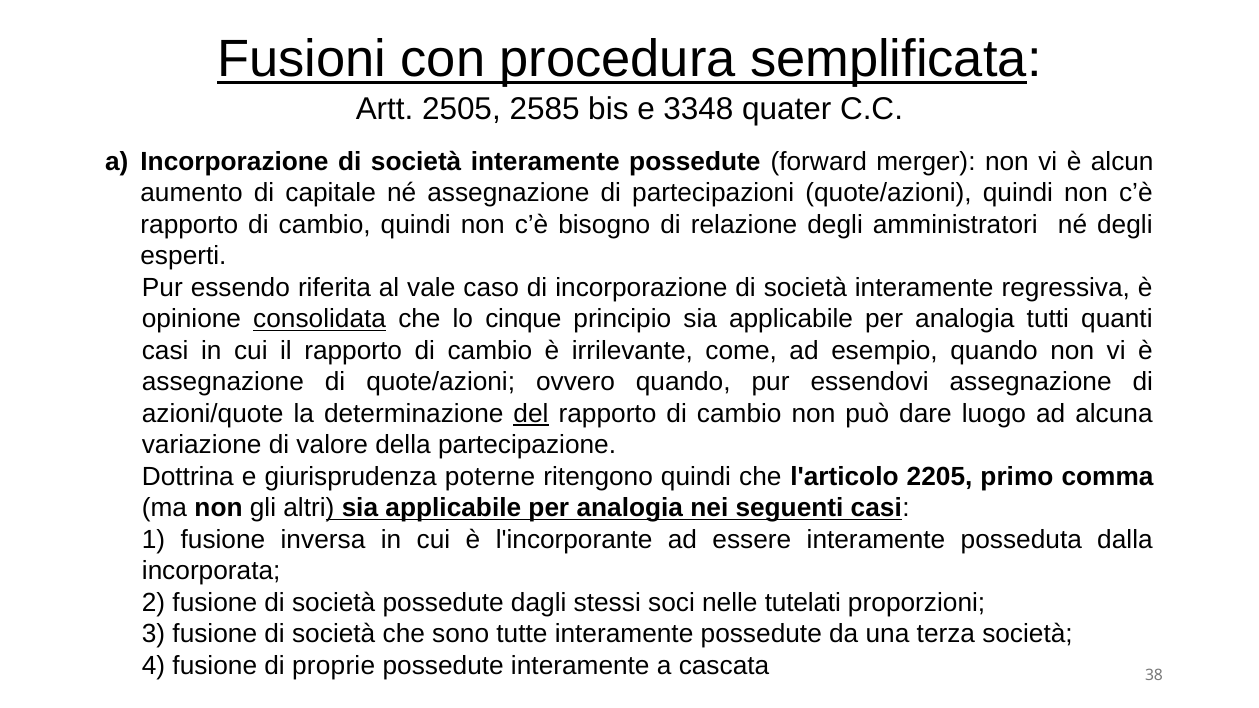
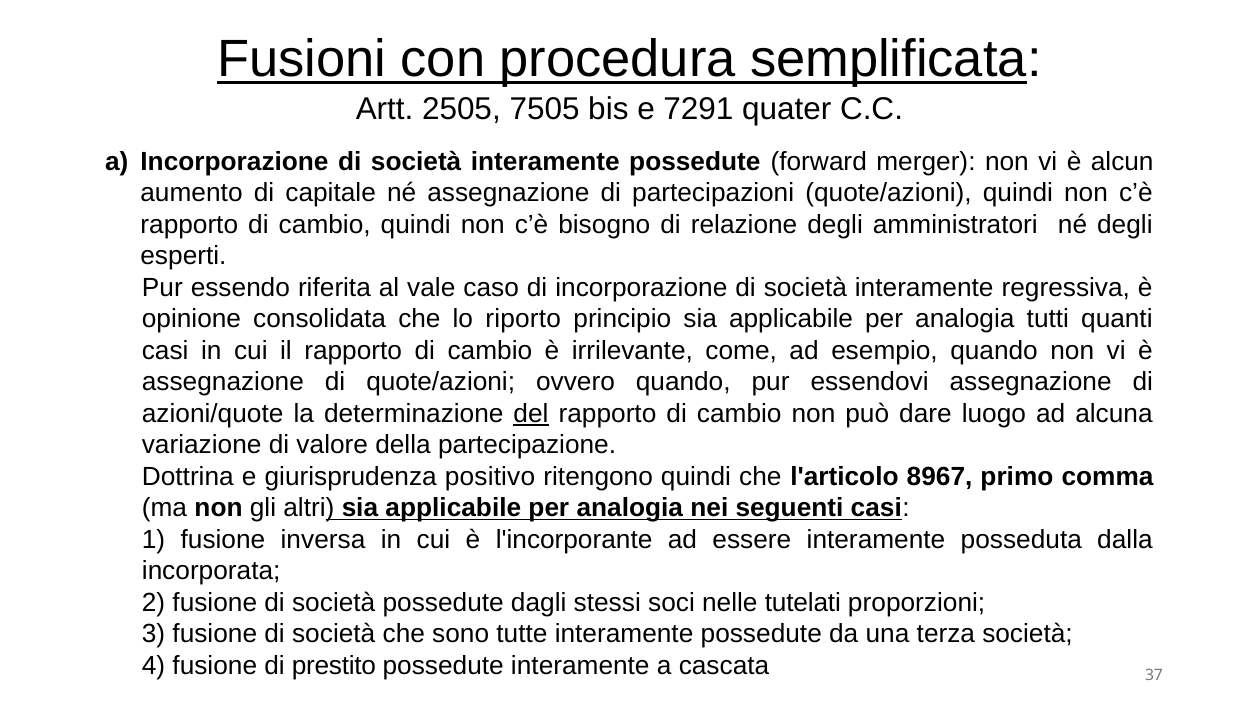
2585: 2585 -> 7505
3348: 3348 -> 7291
consolidata underline: present -> none
cinque: cinque -> riporto
poterne: poterne -> positivo
2205: 2205 -> 8967
proprie: proprie -> prestito
38: 38 -> 37
